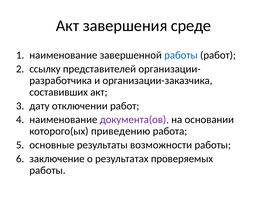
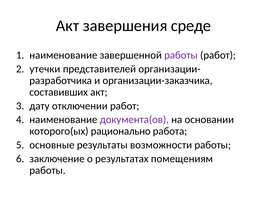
работы at (181, 55) colour: blue -> purple
ссылку: ссылку -> утечки
приведению: приведению -> рационально
проверяемых: проверяемых -> помещениям
